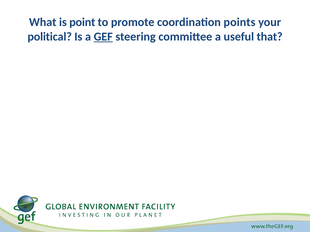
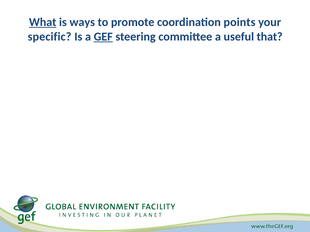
What underline: none -> present
point: point -> ways
political: political -> specific
